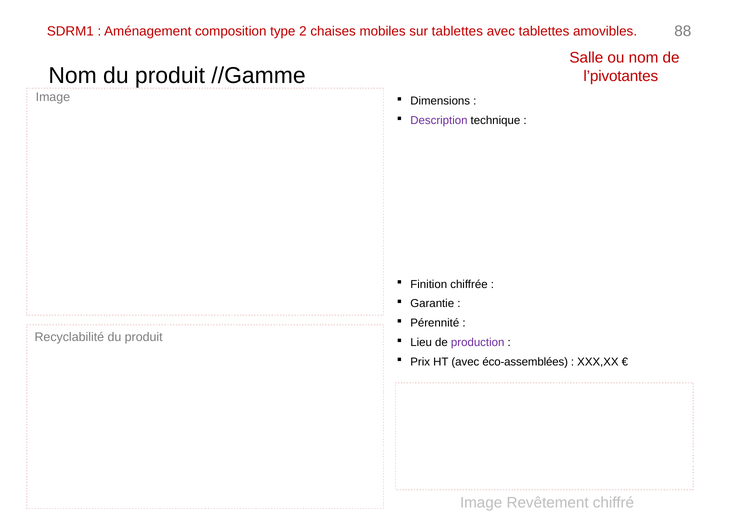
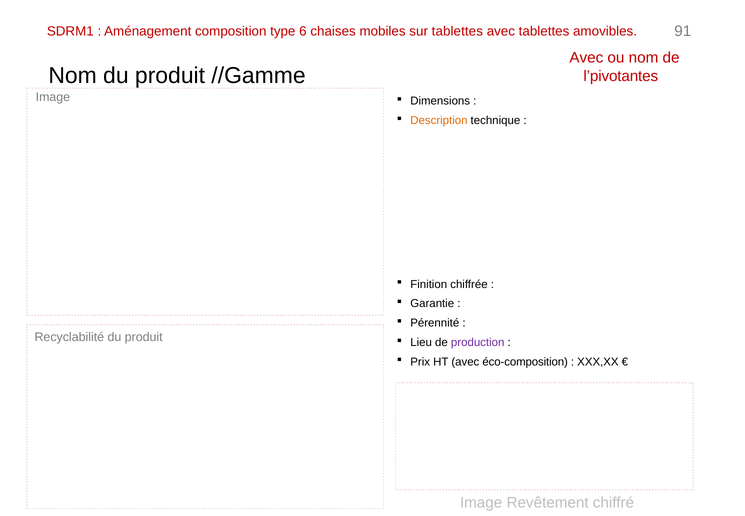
2: 2 -> 6
88: 88 -> 91
Salle at (586, 58): Salle -> Avec
Description colour: purple -> orange
éco-assemblées: éco-assemblées -> éco-composition
